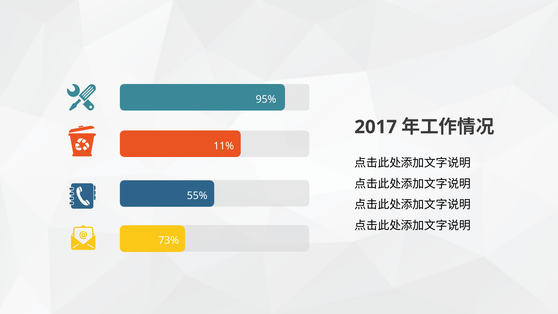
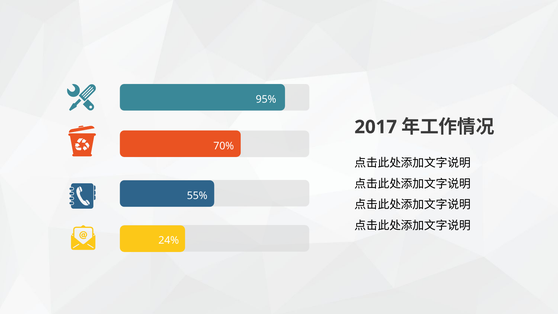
11%: 11% -> 70%
73%: 73% -> 24%
